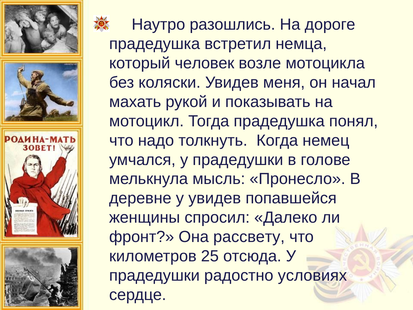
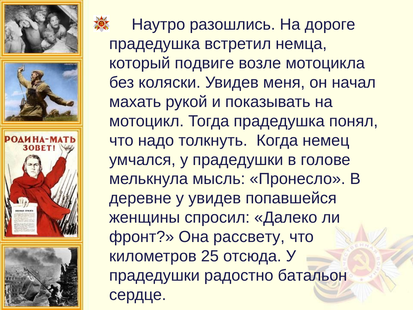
человек: человек -> подвиге
условиях: условиях -> батальон
